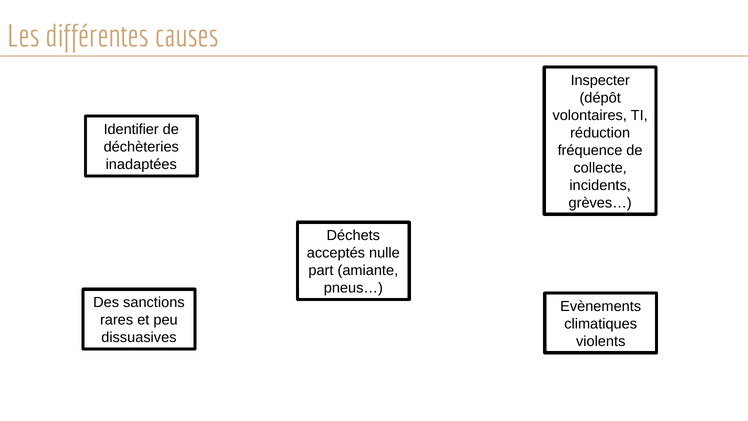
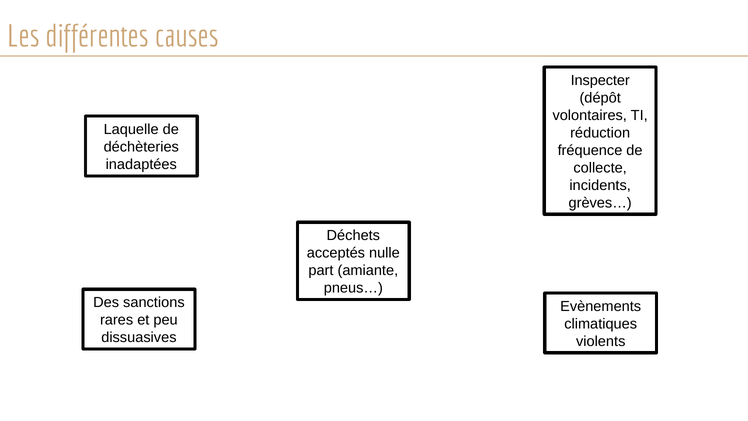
Identifier: Identifier -> Laquelle
